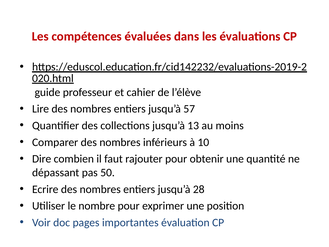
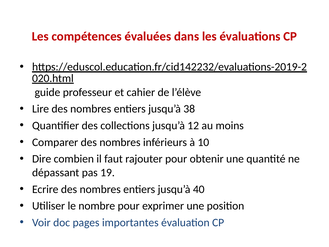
57: 57 -> 38
13: 13 -> 12
50: 50 -> 19
28: 28 -> 40
